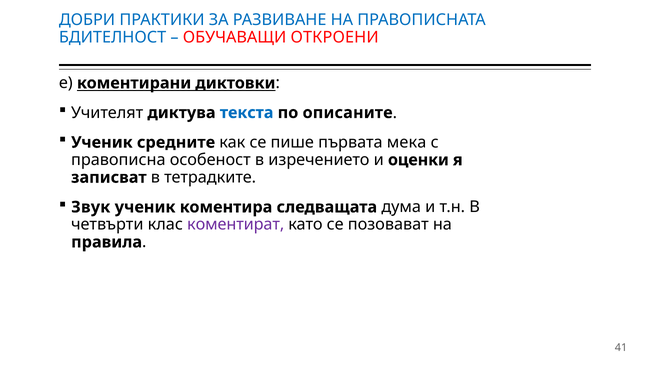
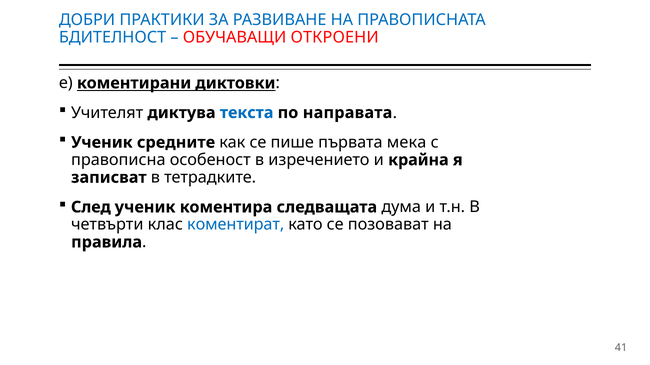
описаните: описаните -> направата
оценки: оценки -> крайна
Звук: Звук -> След
коментират colour: purple -> blue
